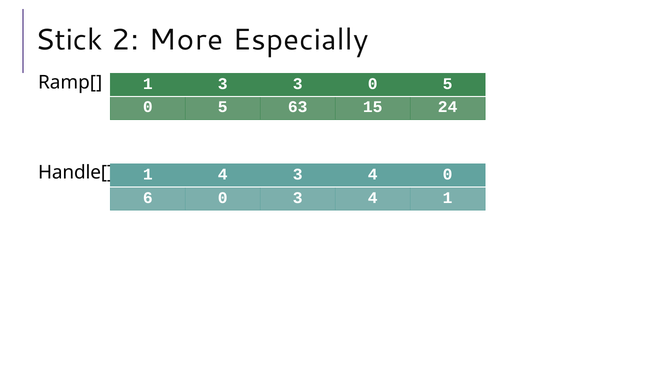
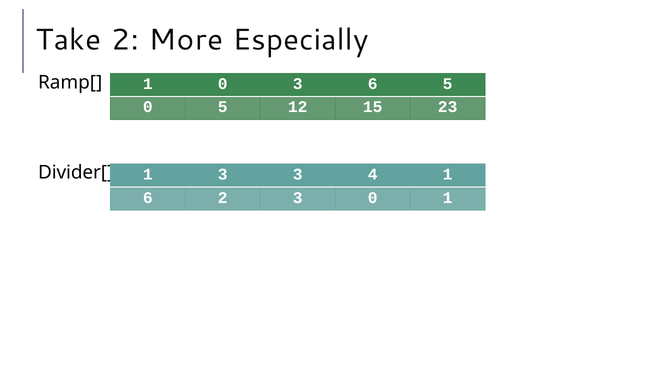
Stick: Stick -> Take
1 3: 3 -> 0
3 0: 0 -> 6
63: 63 -> 12
24: 24 -> 23
Handle[: Handle[ -> Divider[
1 4: 4 -> 3
4 0: 0 -> 1
6 0: 0 -> 2
4 at (373, 198): 4 -> 0
